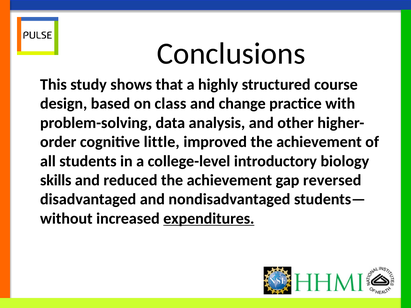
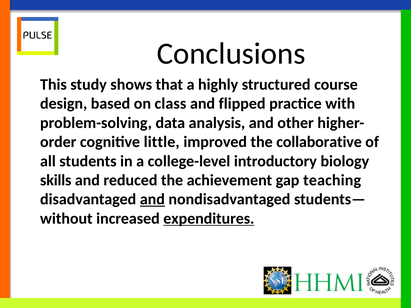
change: change -> flipped
improved the achievement: achievement -> collaborative
reversed: reversed -> teaching
and at (152, 200) underline: none -> present
